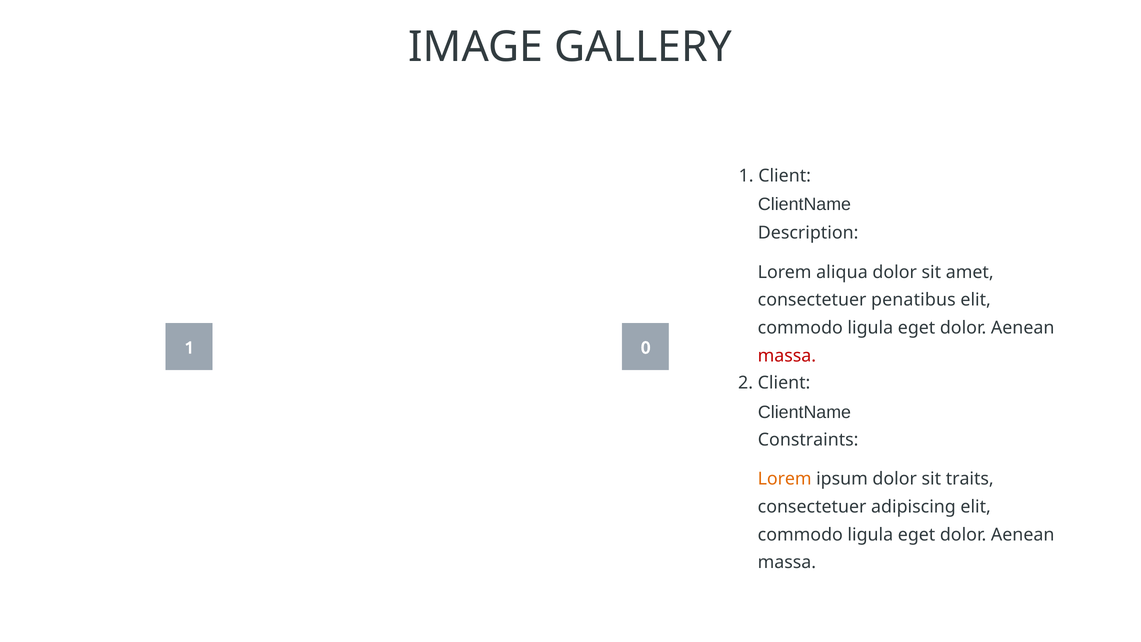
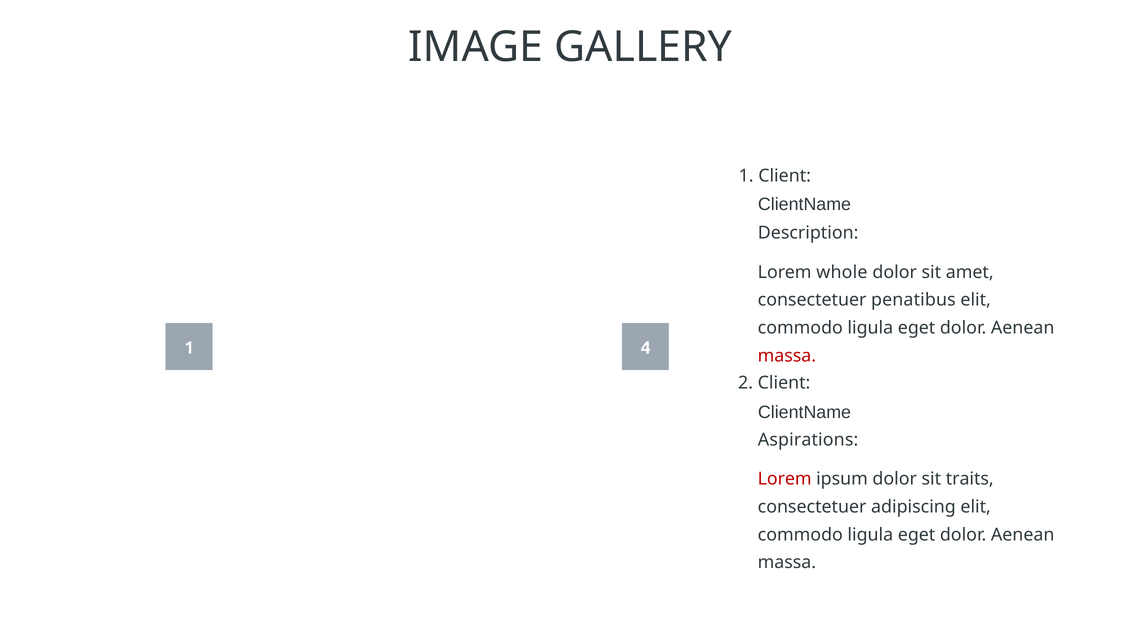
aliqua: aliqua -> whole
0: 0 -> 4
Constraints: Constraints -> Aspirations
Lorem at (785, 479) colour: orange -> red
